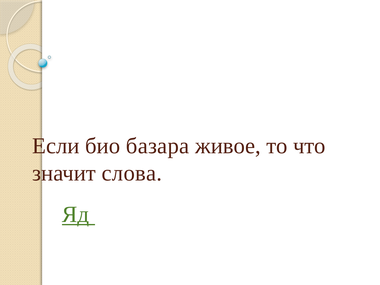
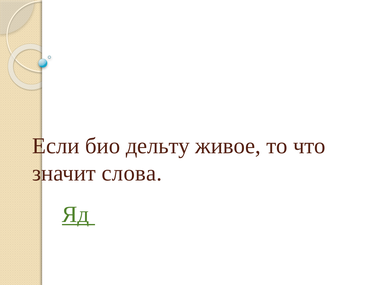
базара: базара -> дельту
